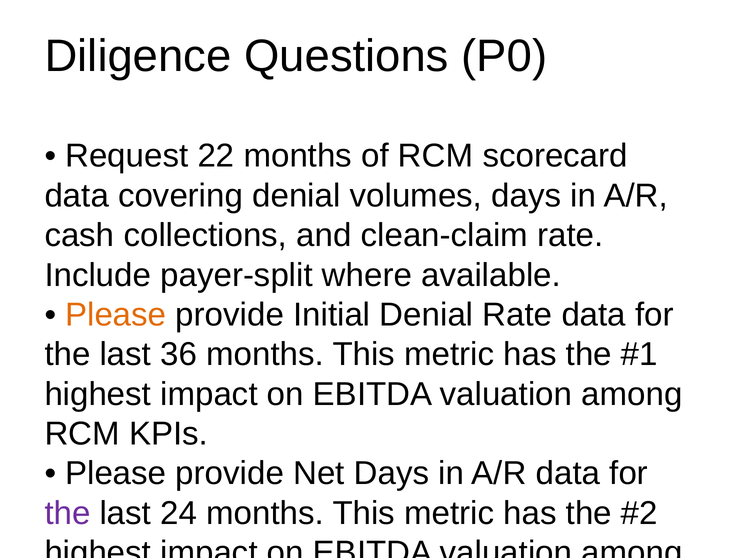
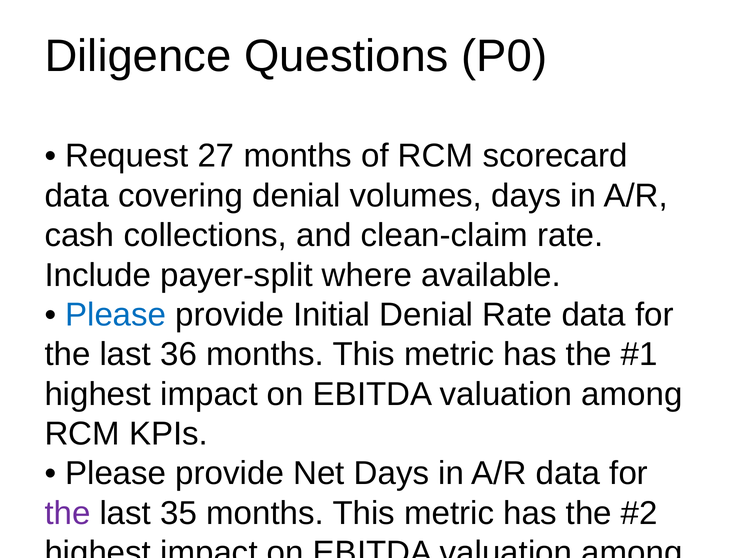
22: 22 -> 27
Please at (116, 315) colour: orange -> blue
24: 24 -> 35
